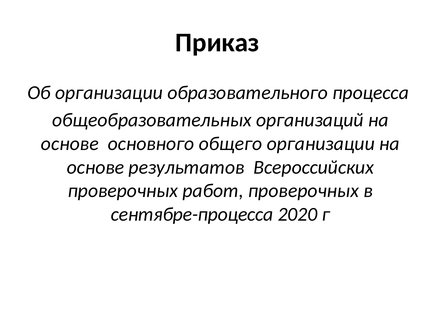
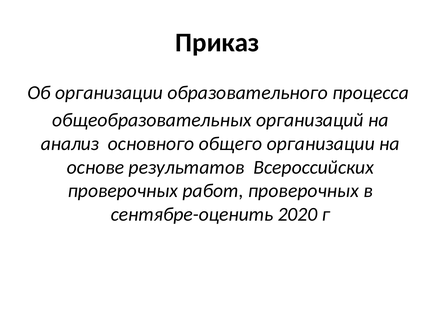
основе at (70, 144): основе -> анализ
сентябре-процесса: сентябре-процесса -> сентябре-оценить
